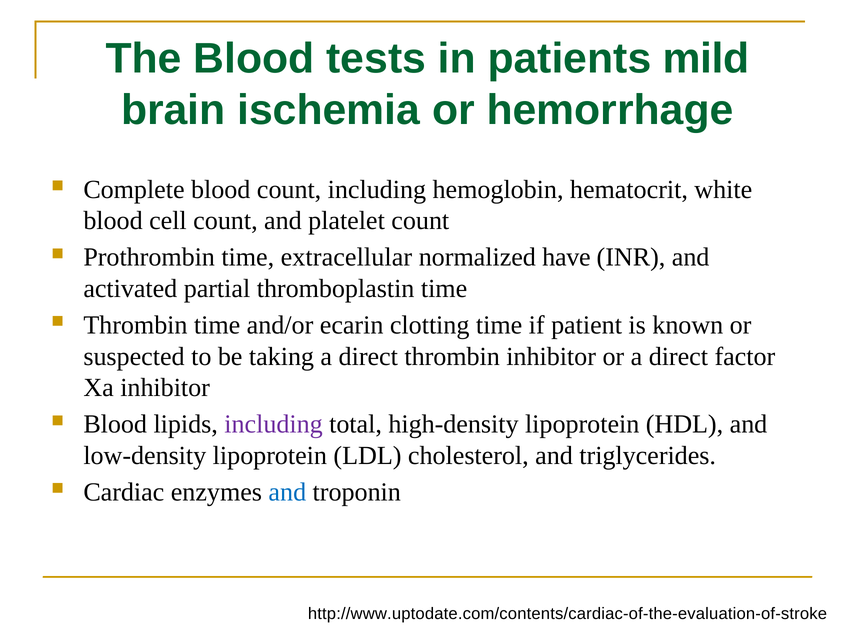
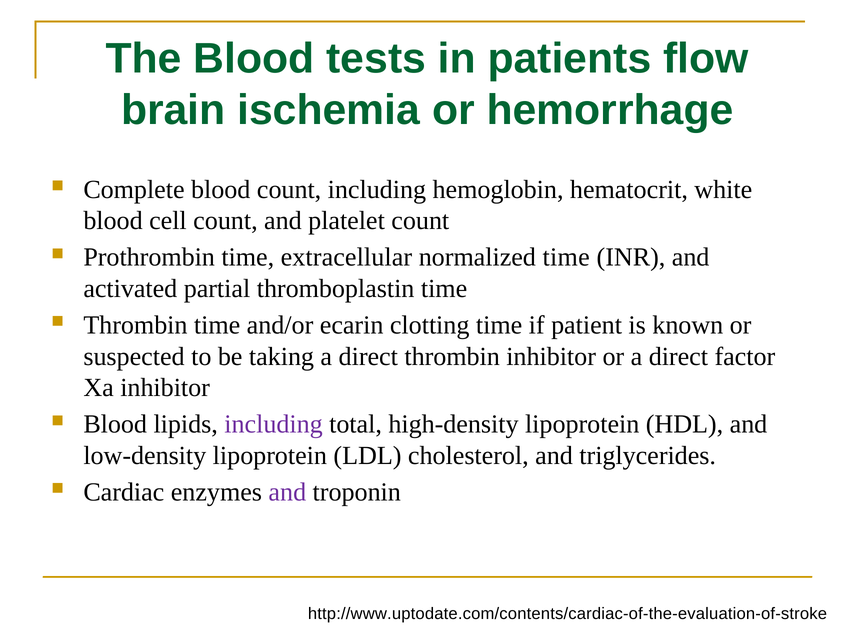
mild: mild -> flow
normalized have: have -> time
and at (287, 492) colour: blue -> purple
